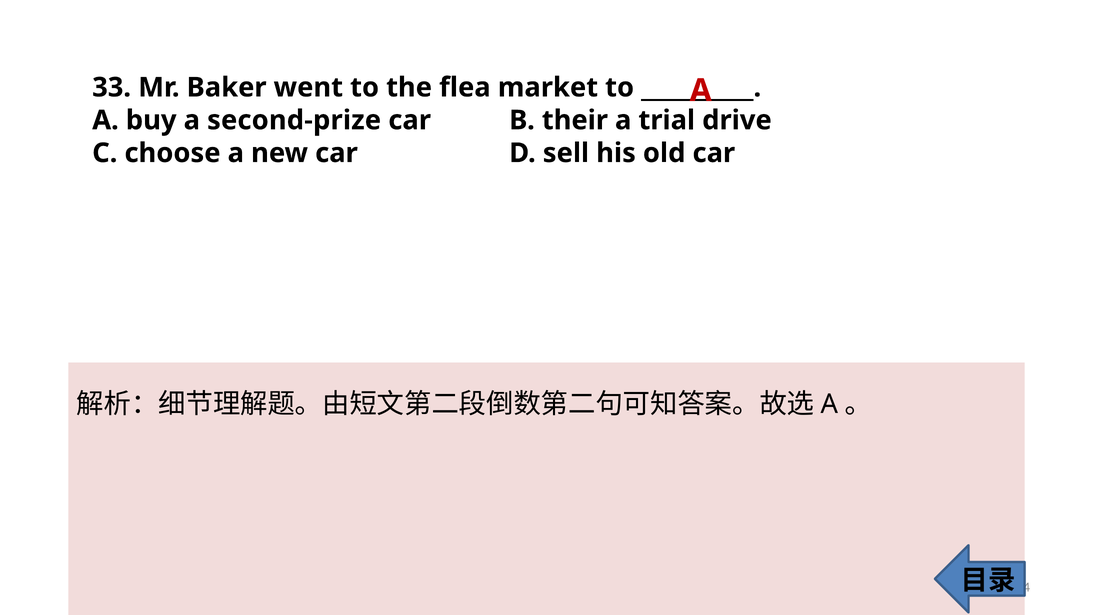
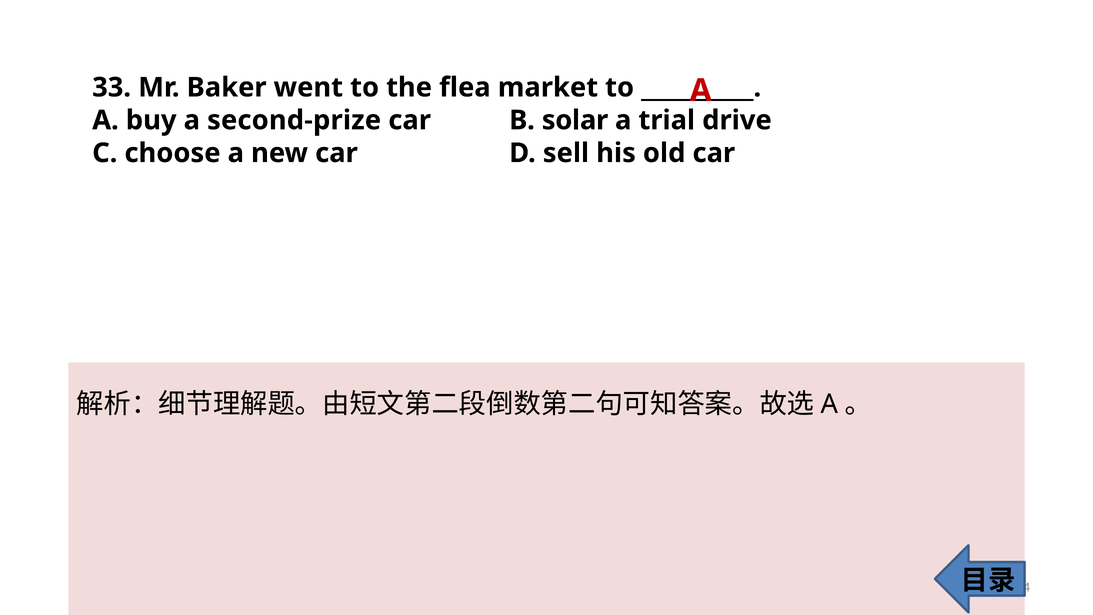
their: their -> solar
